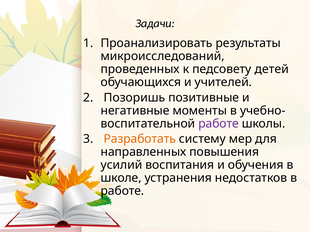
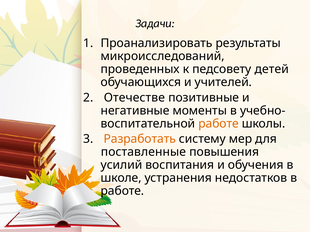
Позоришь: Позоришь -> Отечестве
работе at (219, 124) colour: purple -> orange
направленных: направленных -> поставленные
